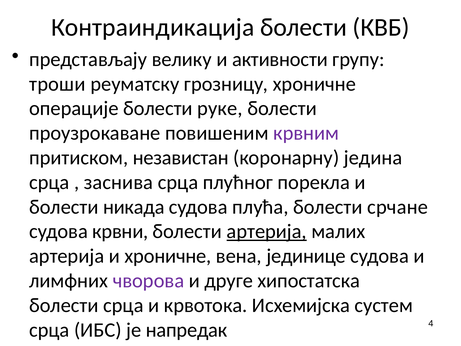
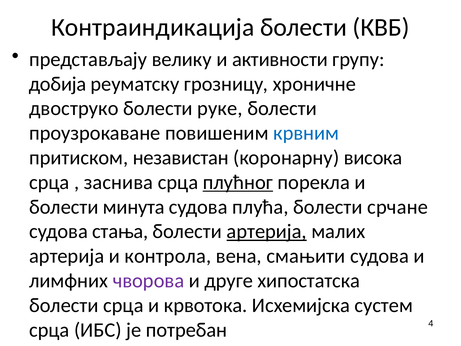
троши: троши -> добија
операције: операције -> двоструко
крвним colour: purple -> blue
једина: једина -> висока
плућног underline: none -> present
никада: никада -> минута
крвни: крвни -> стања
и хроничне: хроничне -> контрола
јединице: јединице -> смањити
напредак: напредак -> потребан
